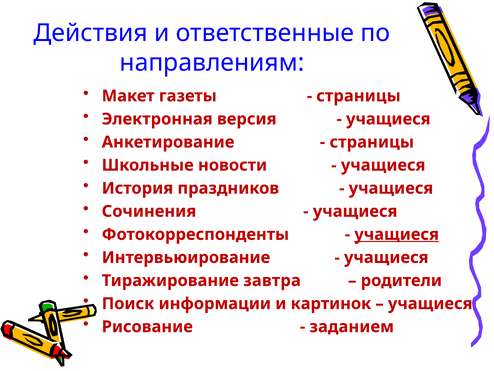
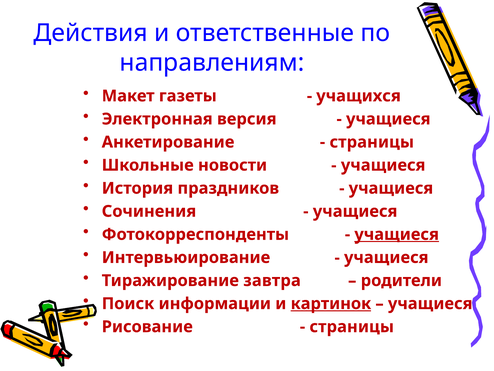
страницы at (359, 96): страницы -> учащихся
картинок underline: none -> present
заданием at (352, 326): заданием -> страницы
